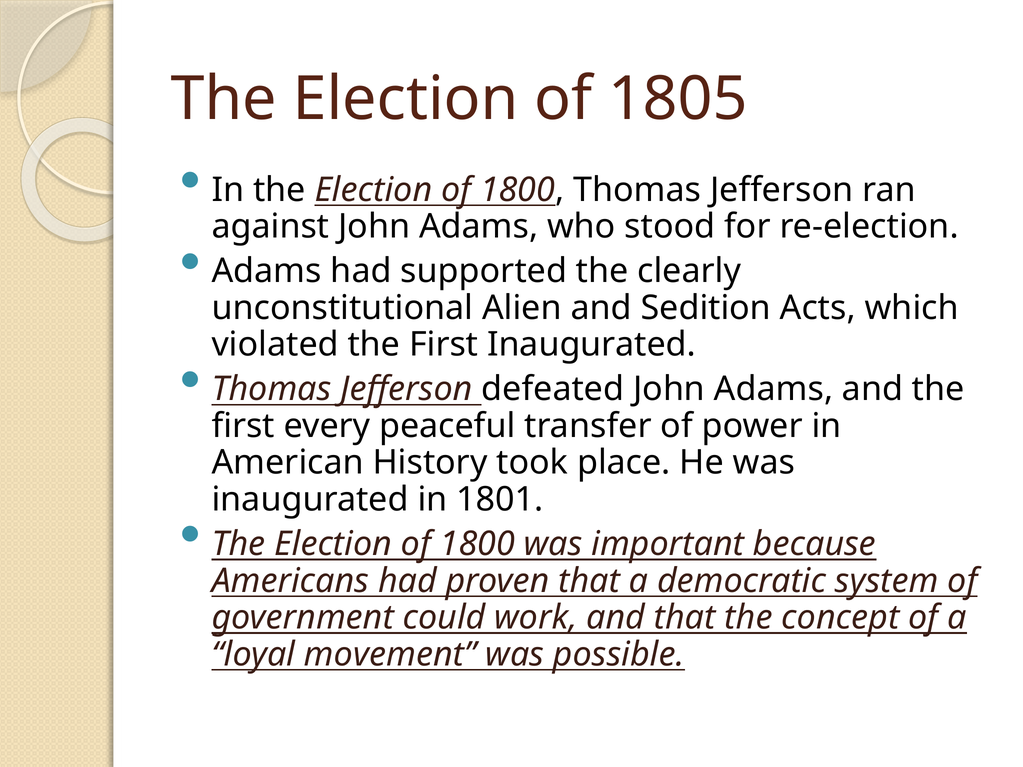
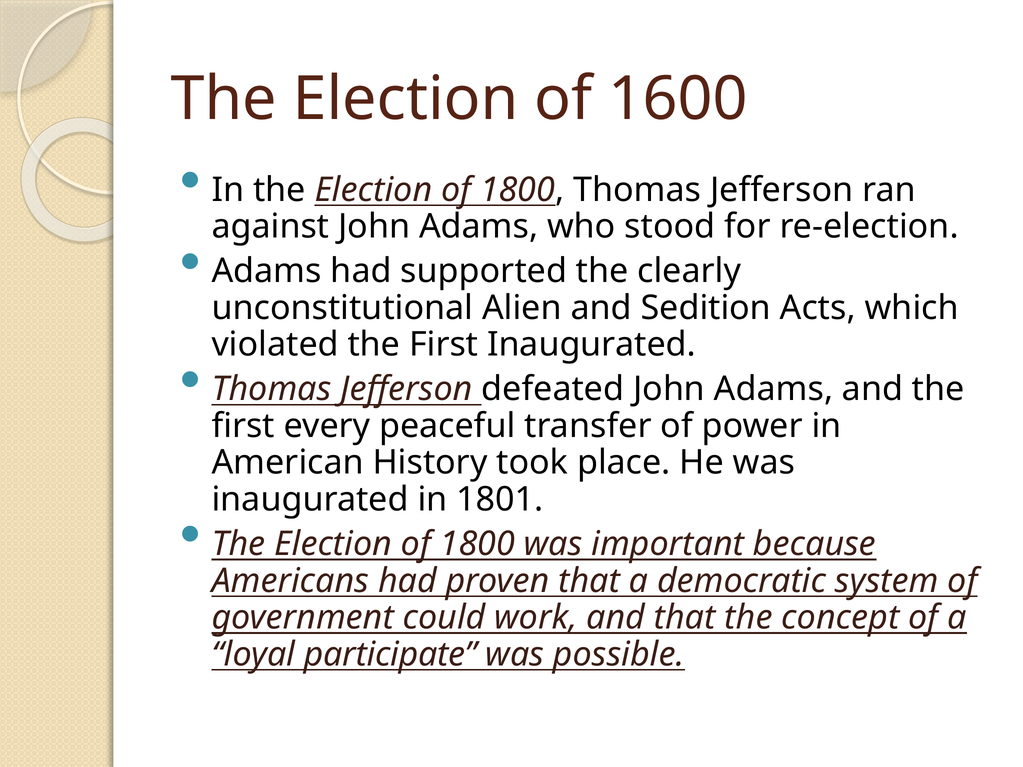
1805: 1805 -> 1600
movement: movement -> participate
